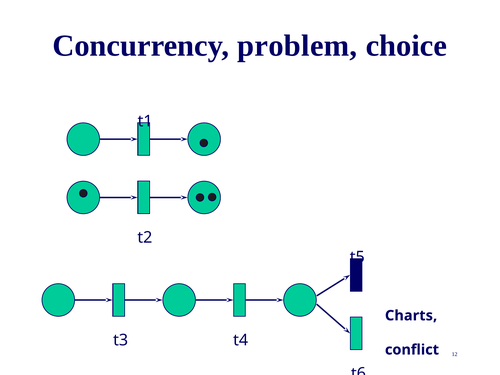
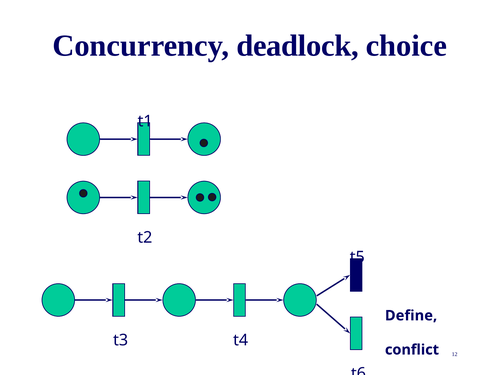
problem: problem -> deadlock
Charts: Charts -> Define
